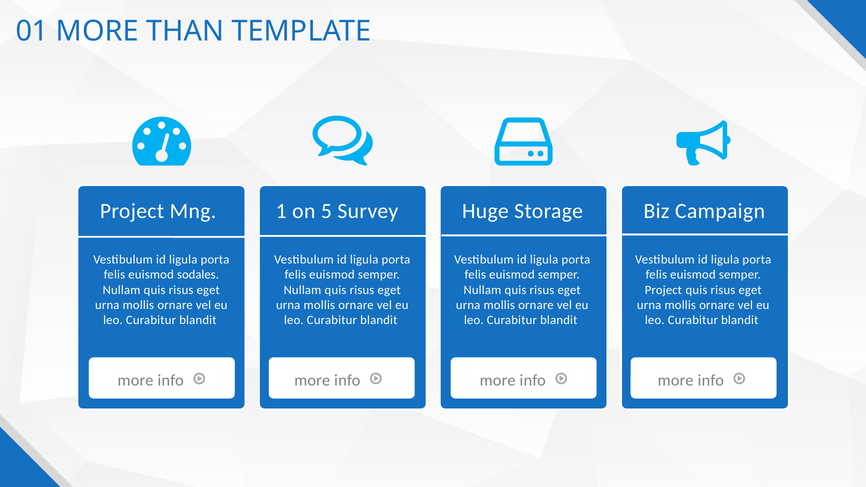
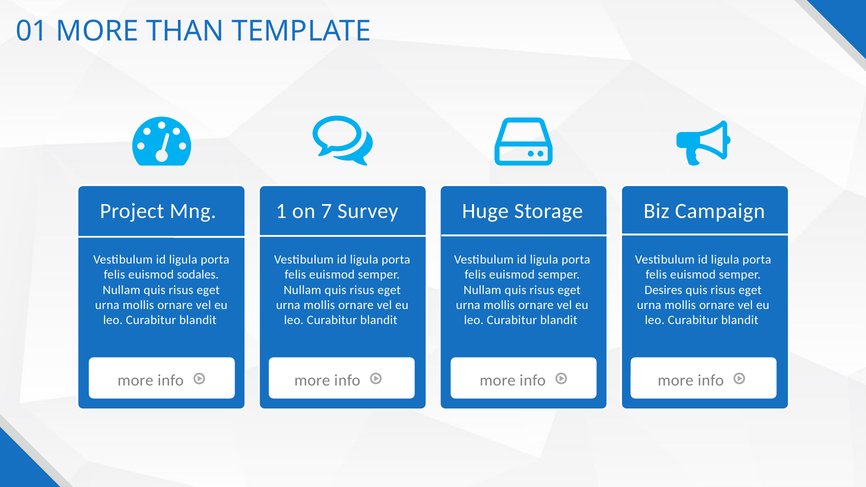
5: 5 -> 7
Project at (663, 290): Project -> Desires
